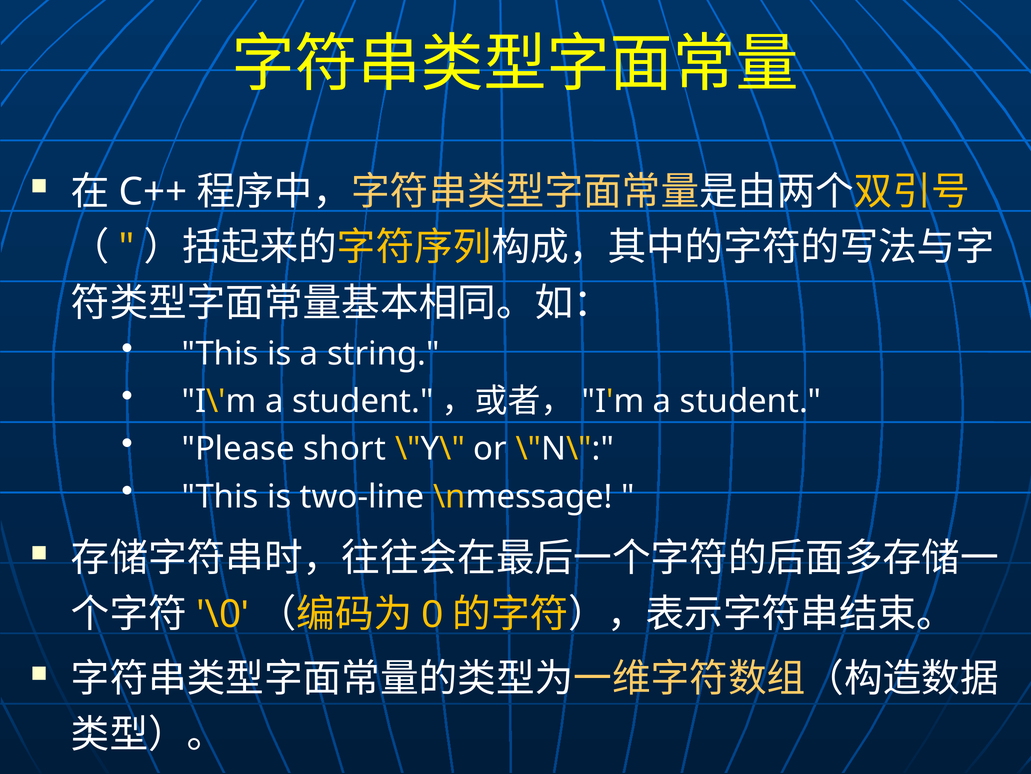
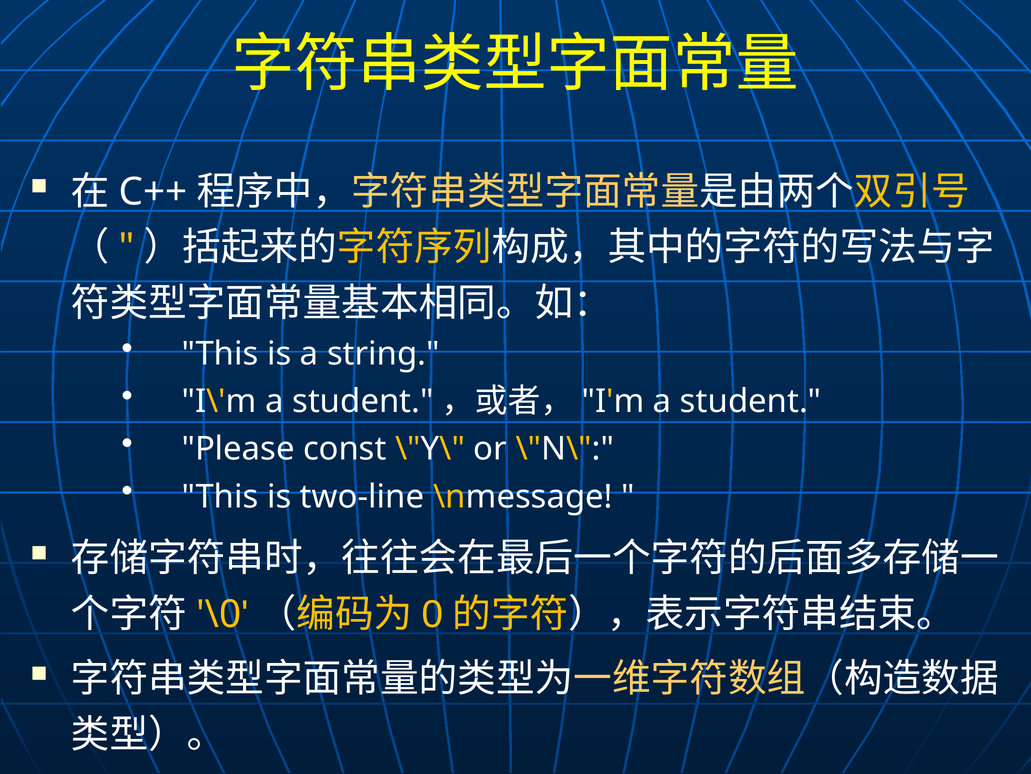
short: short -> const
